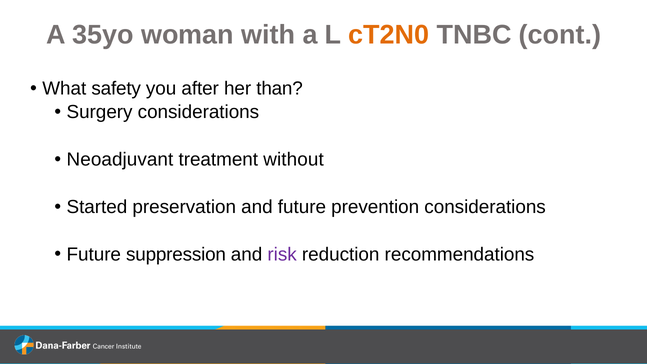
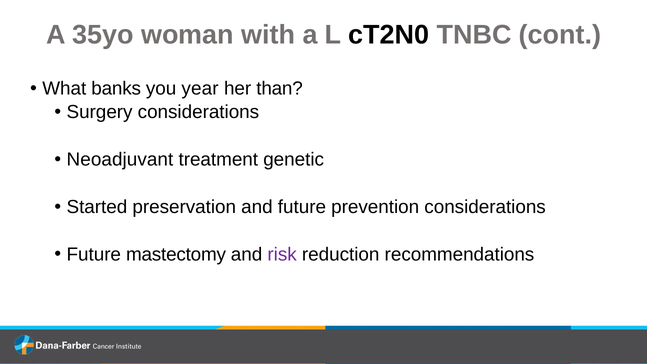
cT2N0 colour: orange -> black
safety: safety -> banks
after: after -> year
without: without -> genetic
suppression: suppression -> mastectomy
